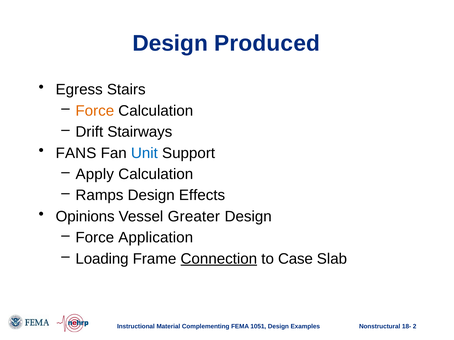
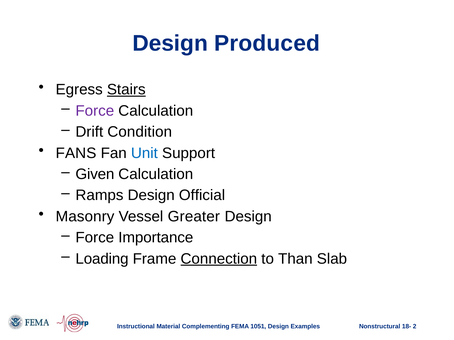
Stairs underline: none -> present
Force at (95, 111) colour: orange -> purple
Stairways: Stairways -> Condition
Apply: Apply -> Given
Effects: Effects -> Official
Opinions: Opinions -> Masonry
Application: Application -> Importance
Case: Case -> Than
